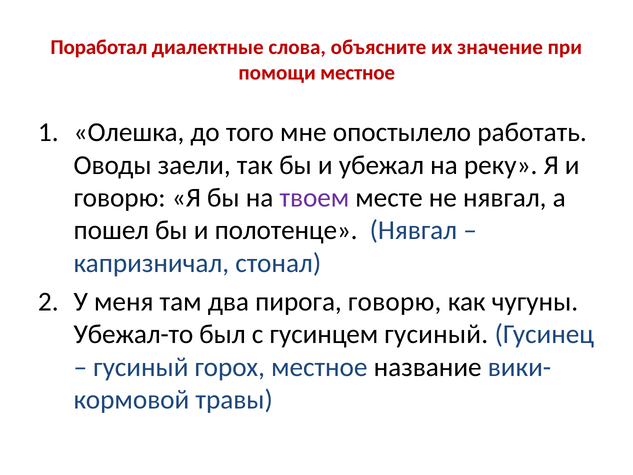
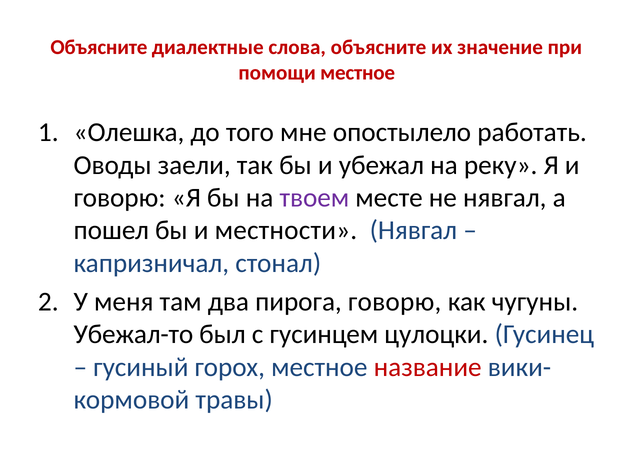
Поработал at (99, 47): Поработал -> Объясните
полотенце: полотенце -> местности
гусинцем гусиный: гусиный -> цулоцки
название colour: black -> red
